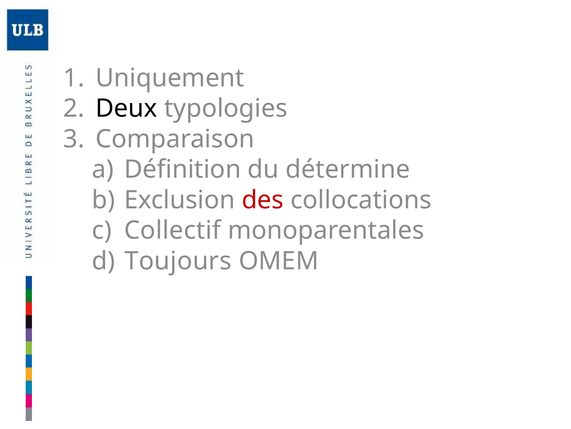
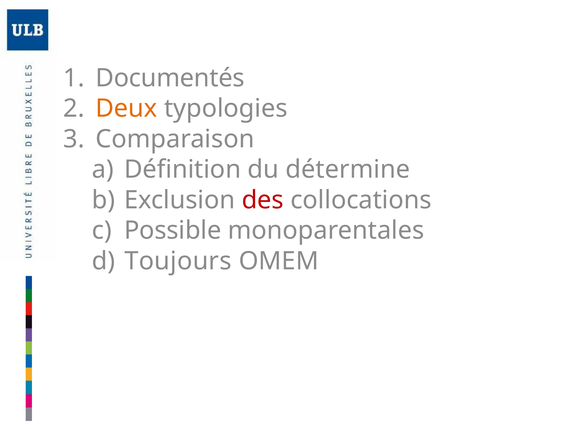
Uniquement: Uniquement -> Documentés
Deux colour: black -> orange
Collectif: Collectif -> Possible
